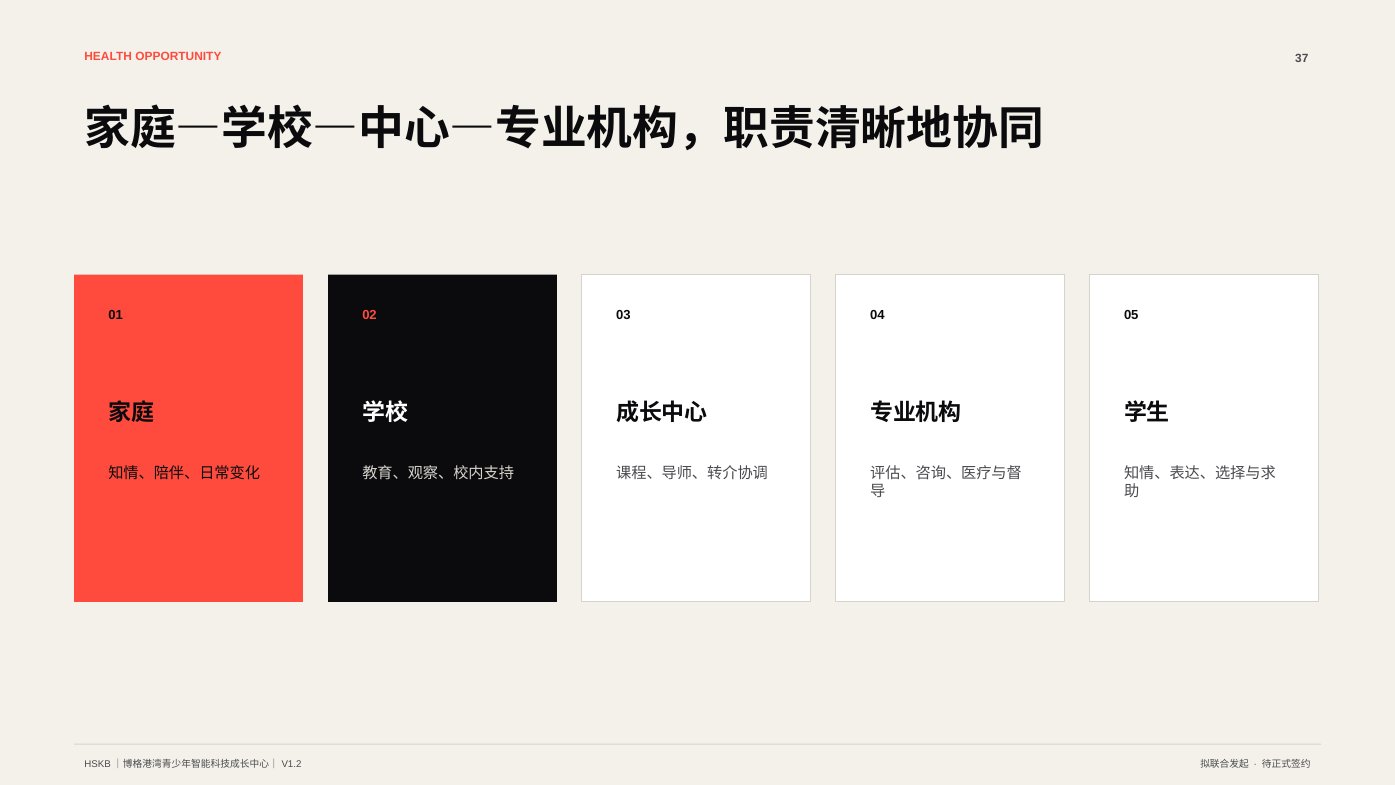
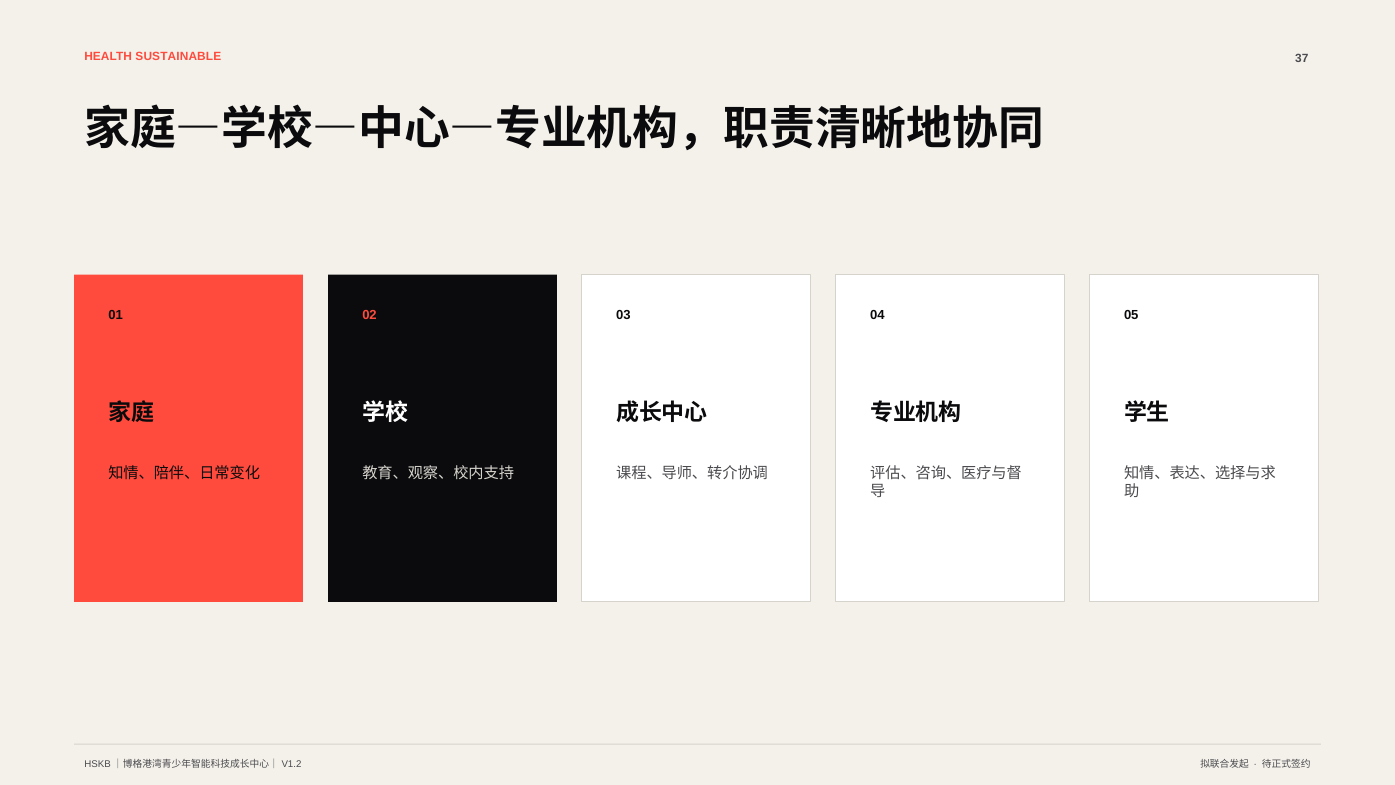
OPPORTUNITY: OPPORTUNITY -> SUSTAINABLE
